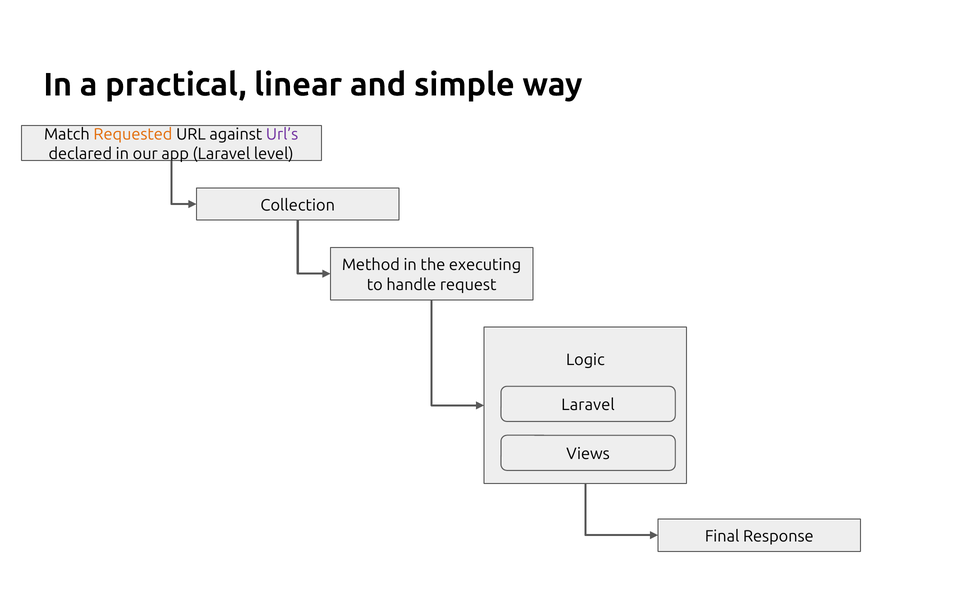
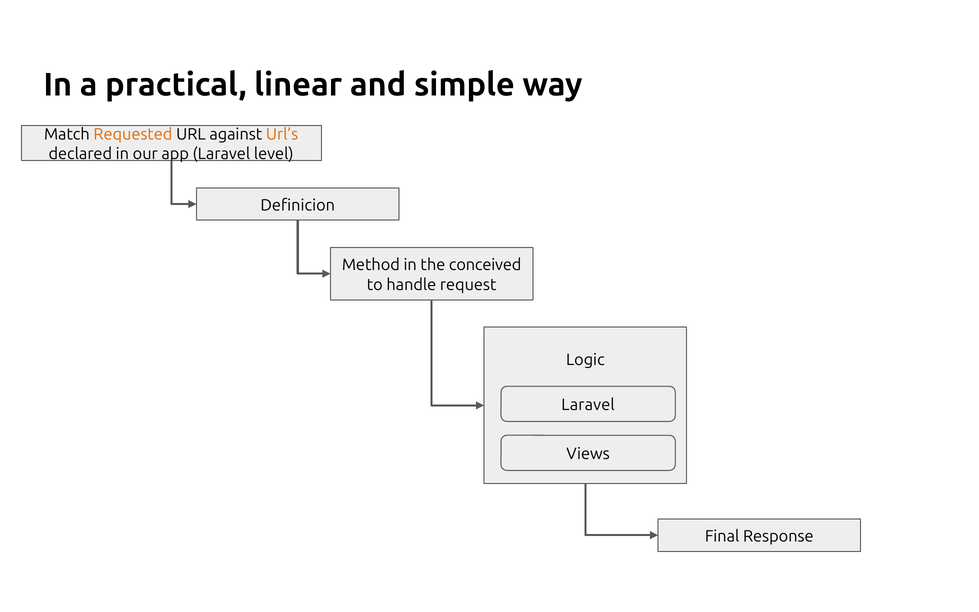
Url’s colour: purple -> orange
Collection: Collection -> Definicion
executing: executing -> conceived
